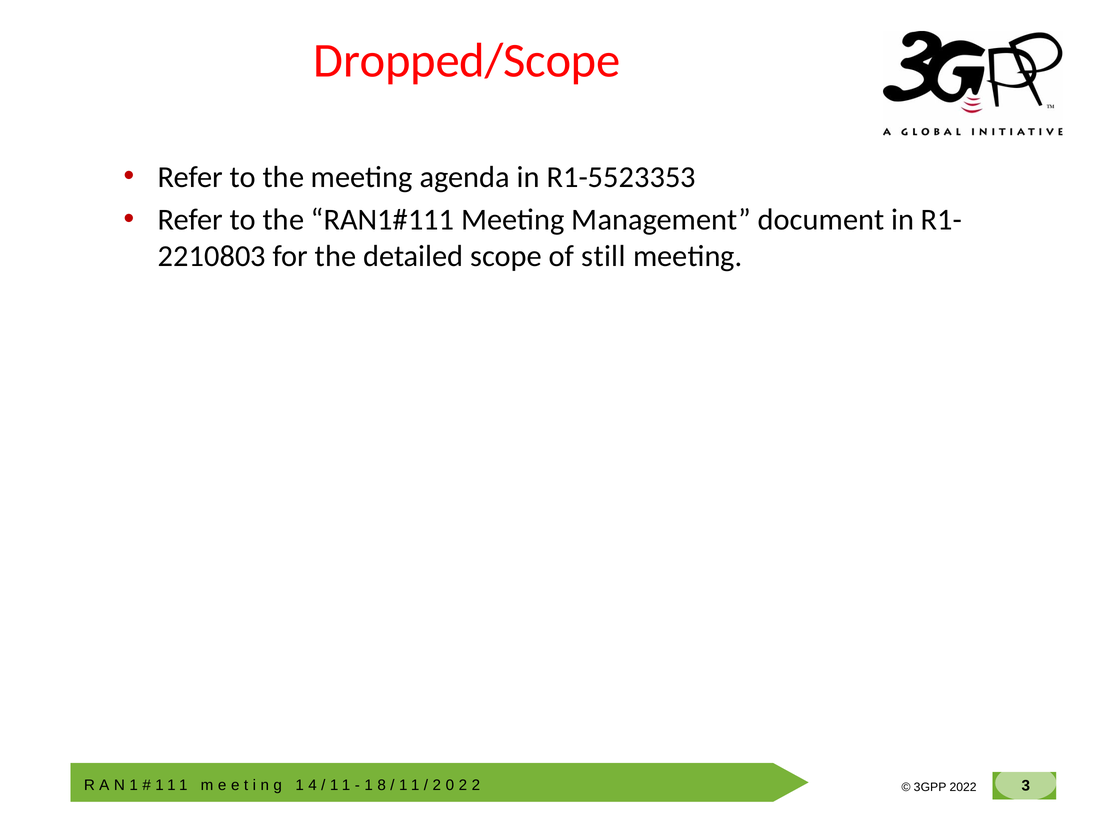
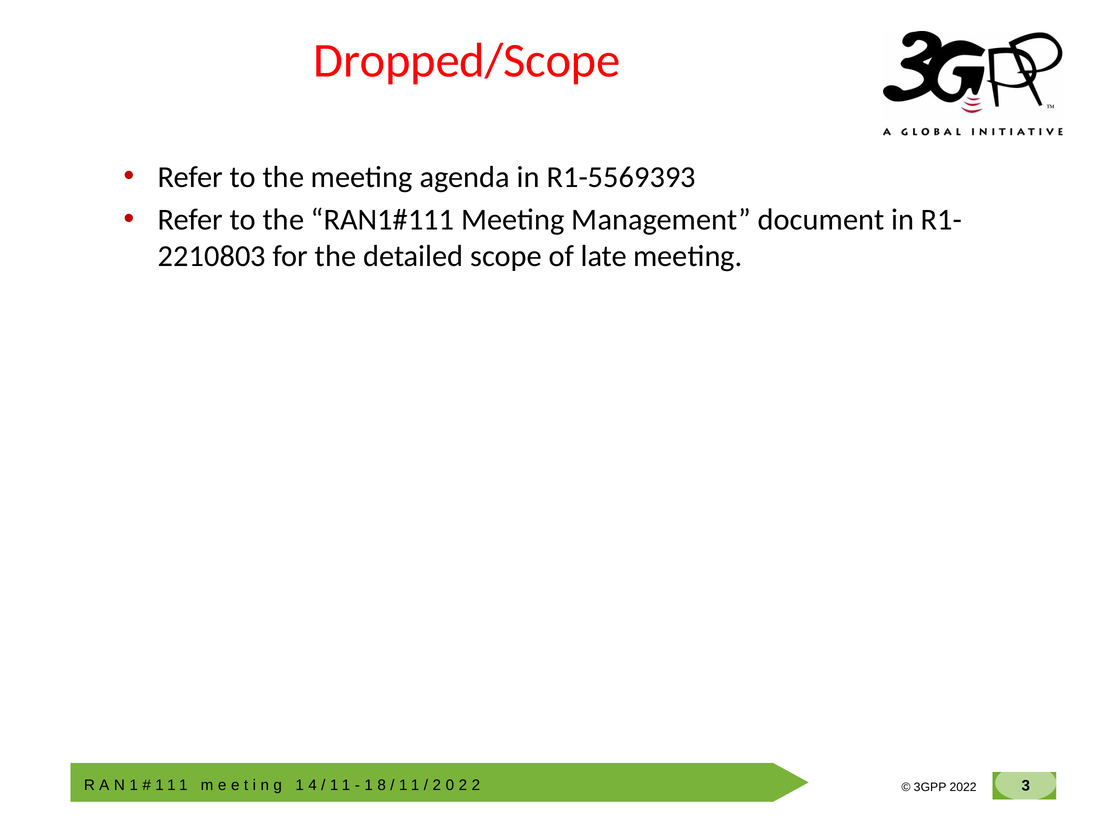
R1-5523353: R1-5523353 -> R1-5569393
still: still -> late
